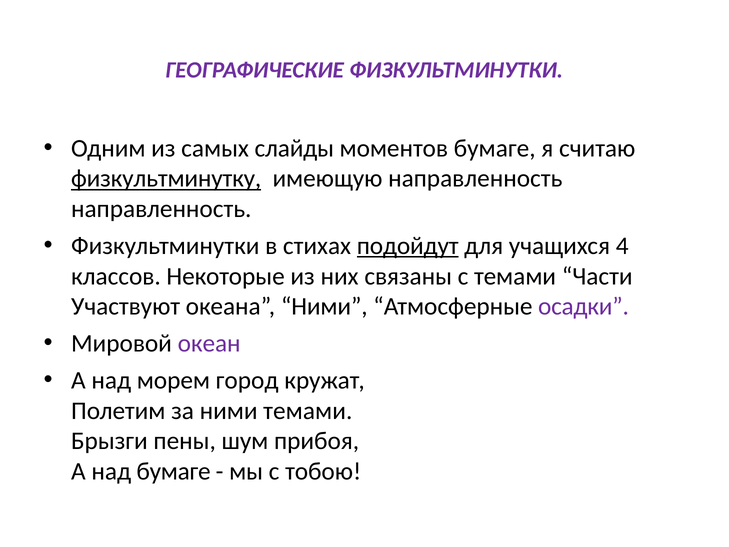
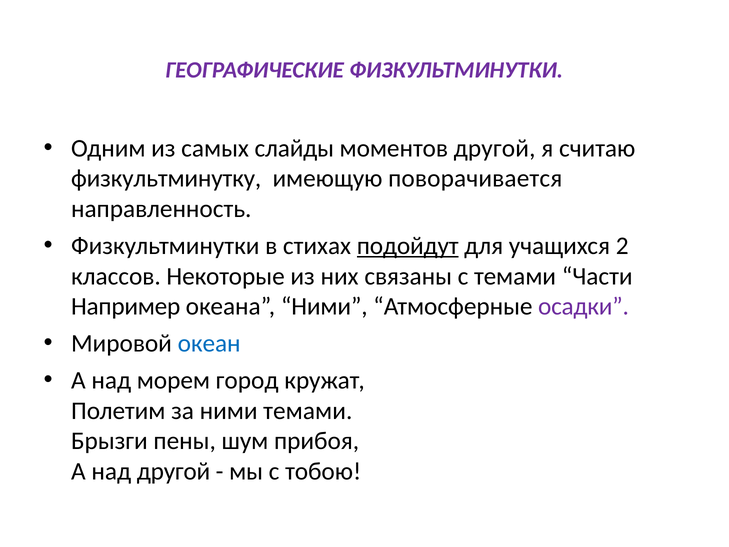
моментов бумаге: бумаге -> другой
физкультминутку underline: present -> none
имеющую направленность: направленность -> поворачивается
4: 4 -> 2
Участвуют: Участвуют -> Например
океан colour: purple -> blue
над бумаге: бумаге -> другой
